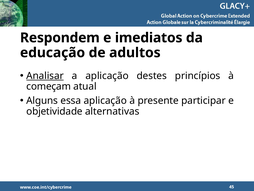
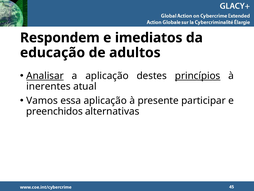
princípios underline: none -> present
começam: começam -> inerentes
Alguns: Alguns -> Vamos
objetividade: objetividade -> preenchidos
